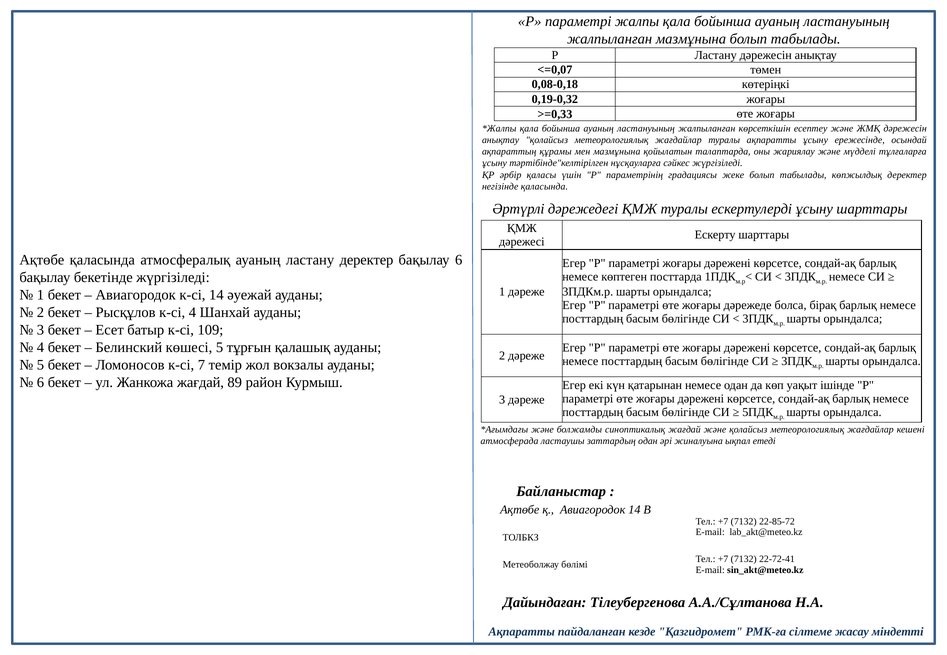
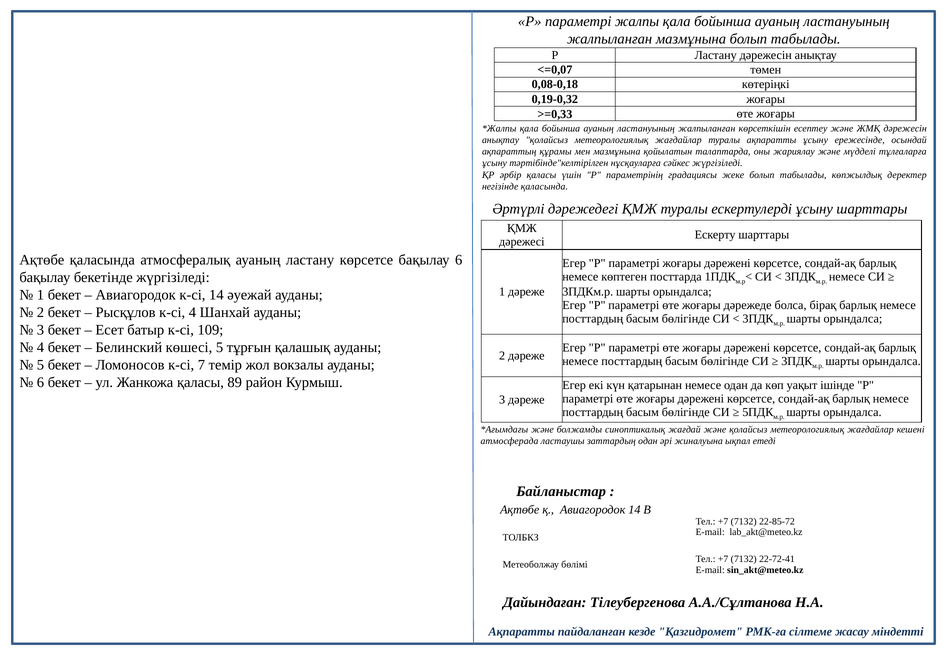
ластану деректер: деректер -> көрсетсе
Жанкожа жағдай: жағдай -> қаласы
